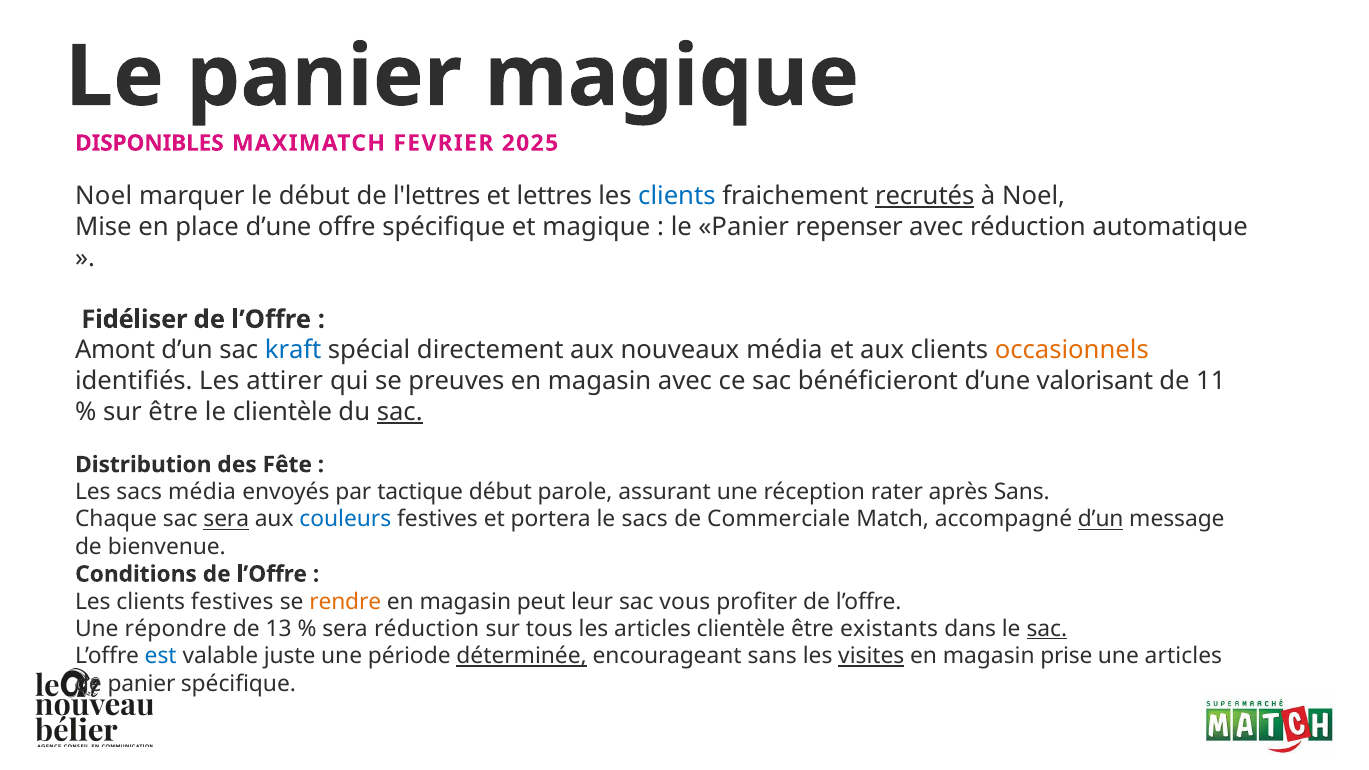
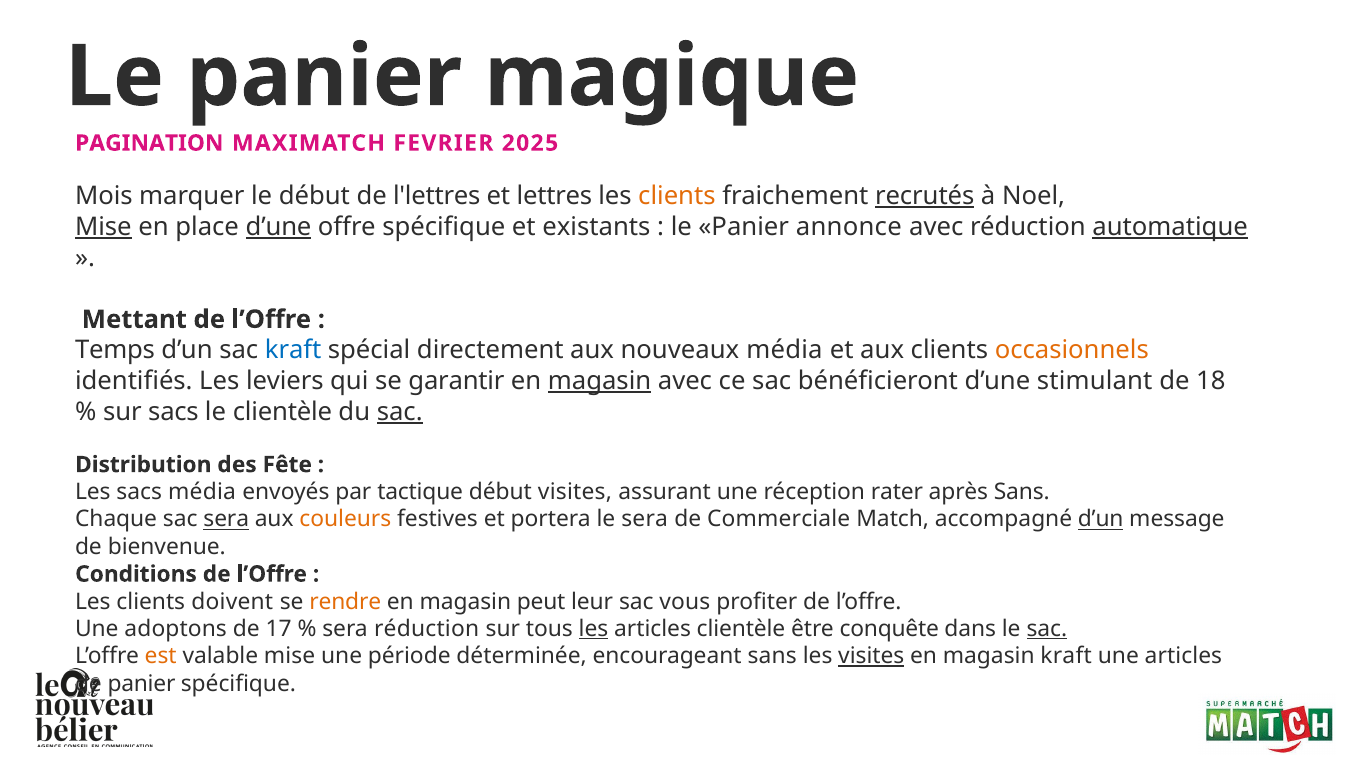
DISPONIBLES: DISPONIBLES -> PAGINATION
Noel at (104, 196): Noel -> Mois
clients at (677, 196) colour: blue -> orange
Mise at (103, 227) underline: none -> present
d’une at (279, 227) underline: none -> present
et magique: magique -> existants
repenser: repenser -> annonce
automatique underline: none -> present
Fidéliser: Fidéliser -> Mettant
Amont: Amont -> Temps
attirer: attirer -> leviers
preuves: preuves -> garantir
magasin at (600, 381) underline: none -> present
valorisant: valorisant -> stimulant
11: 11 -> 18
sur être: être -> sacs
début parole: parole -> visites
couleurs colour: blue -> orange
le sacs: sacs -> sera
clients festives: festives -> doivent
répondre: répondre -> adoptons
13: 13 -> 17
les at (593, 629) underline: none -> present
existants: existants -> conquête
est colour: blue -> orange
valable juste: juste -> mise
déterminée underline: present -> none
magasin prise: prise -> kraft
